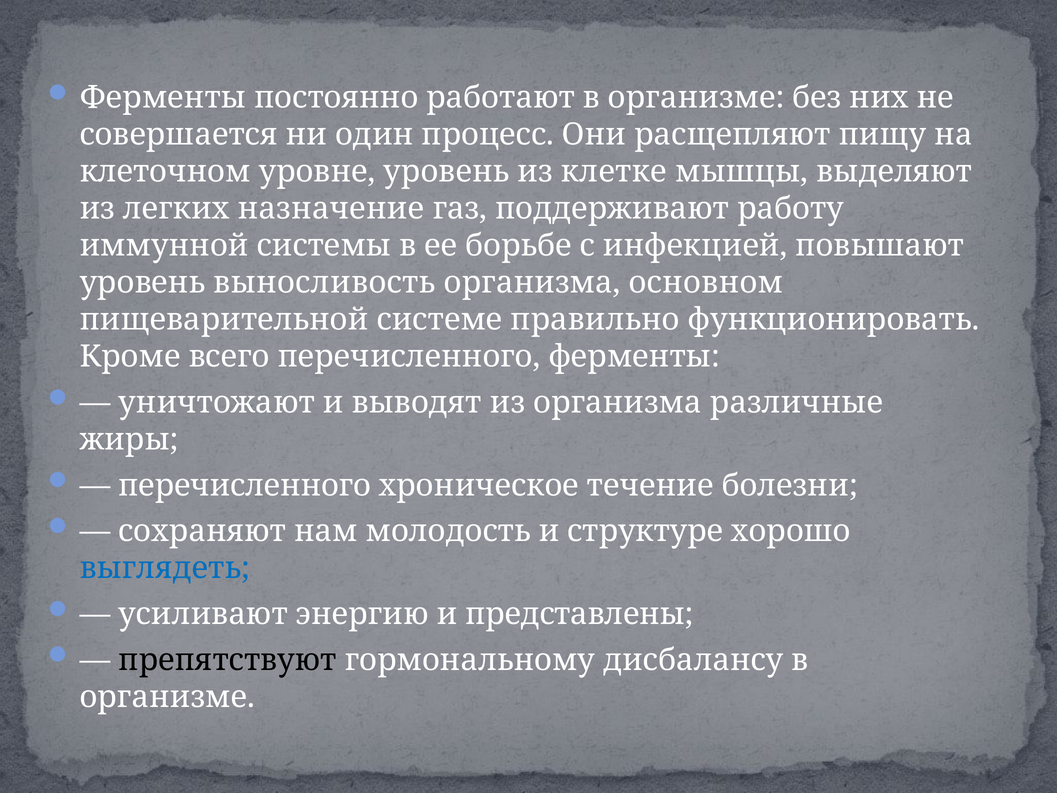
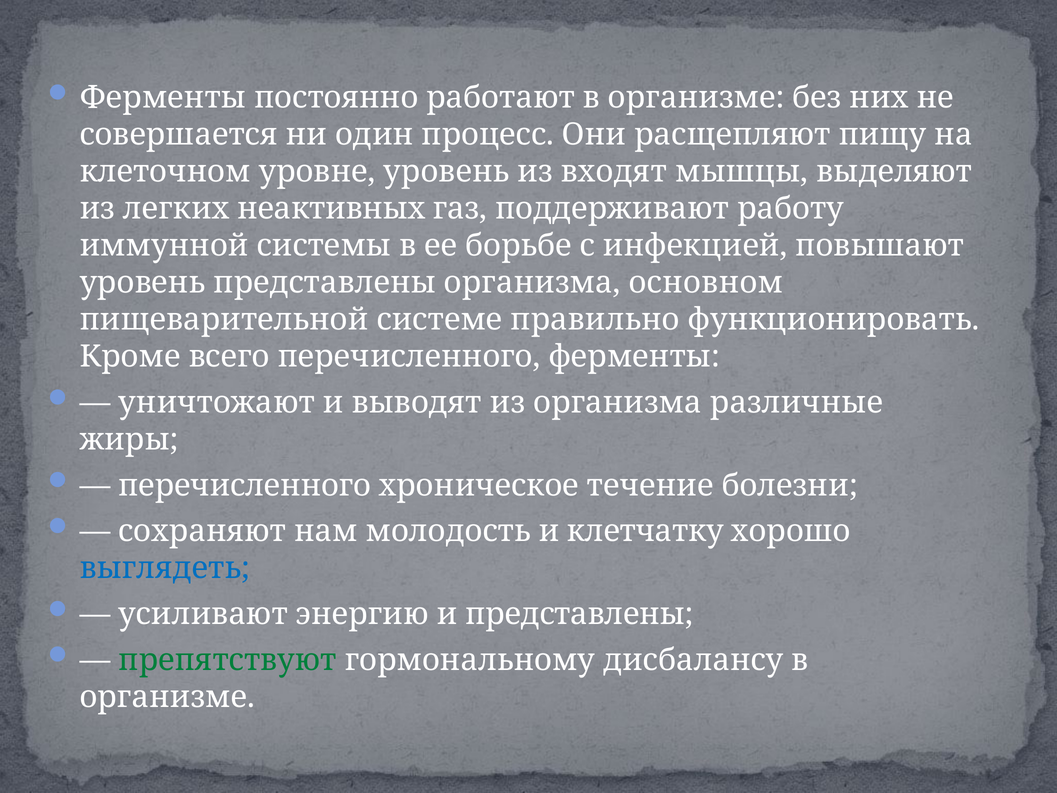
клетке: клетке -> входят
назначение: назначение -> неактивных
уровень выносливость: выносливость -> представлены
структуре: структуре -> клетчатку
препятствуют colour: black -> green
